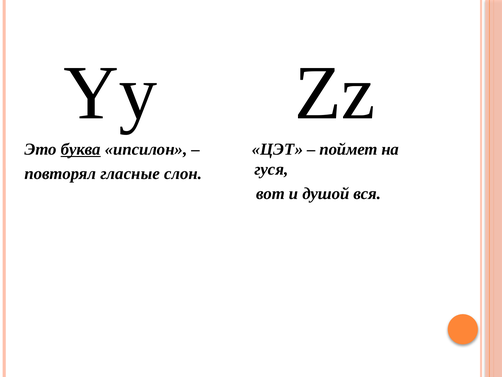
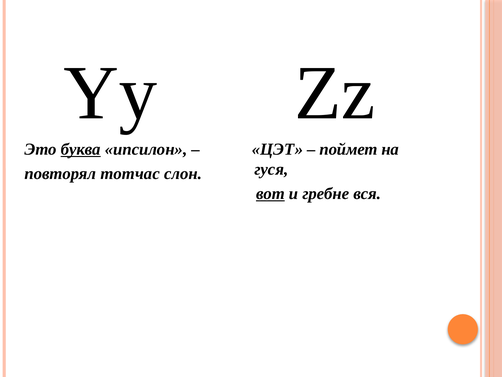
гласные: гласные -> тотчас
вот underline: none -> present
душой: душой -> гребне
